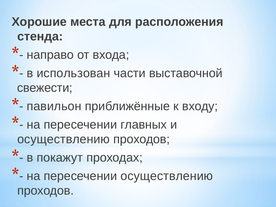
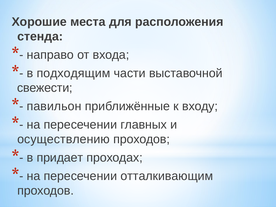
использован: использован -> подходящим
покажут: покажут -> придает
пересечении осуществлению: осуществлению -> отталкивающим
